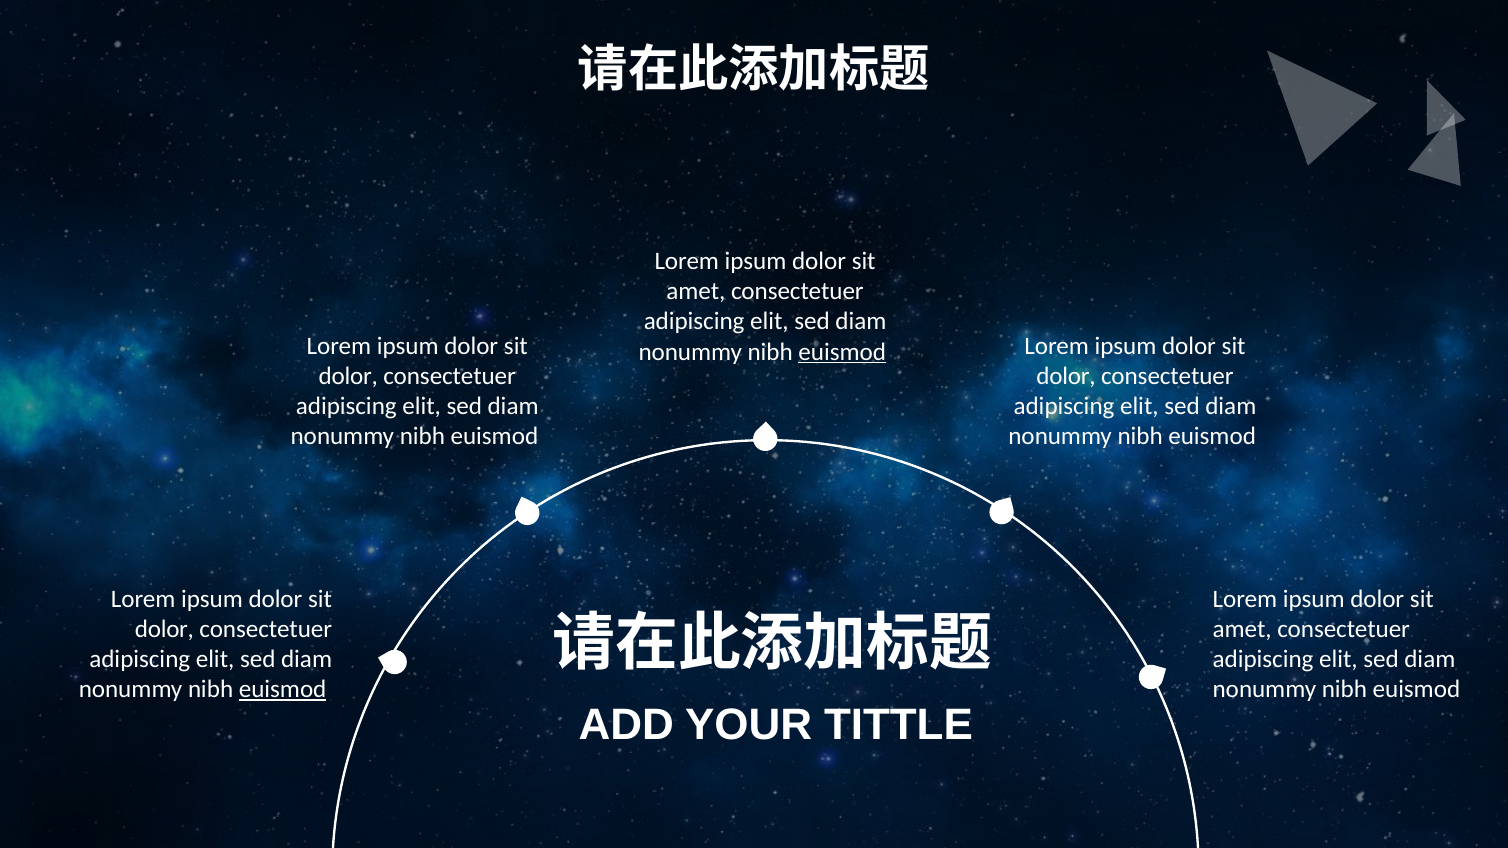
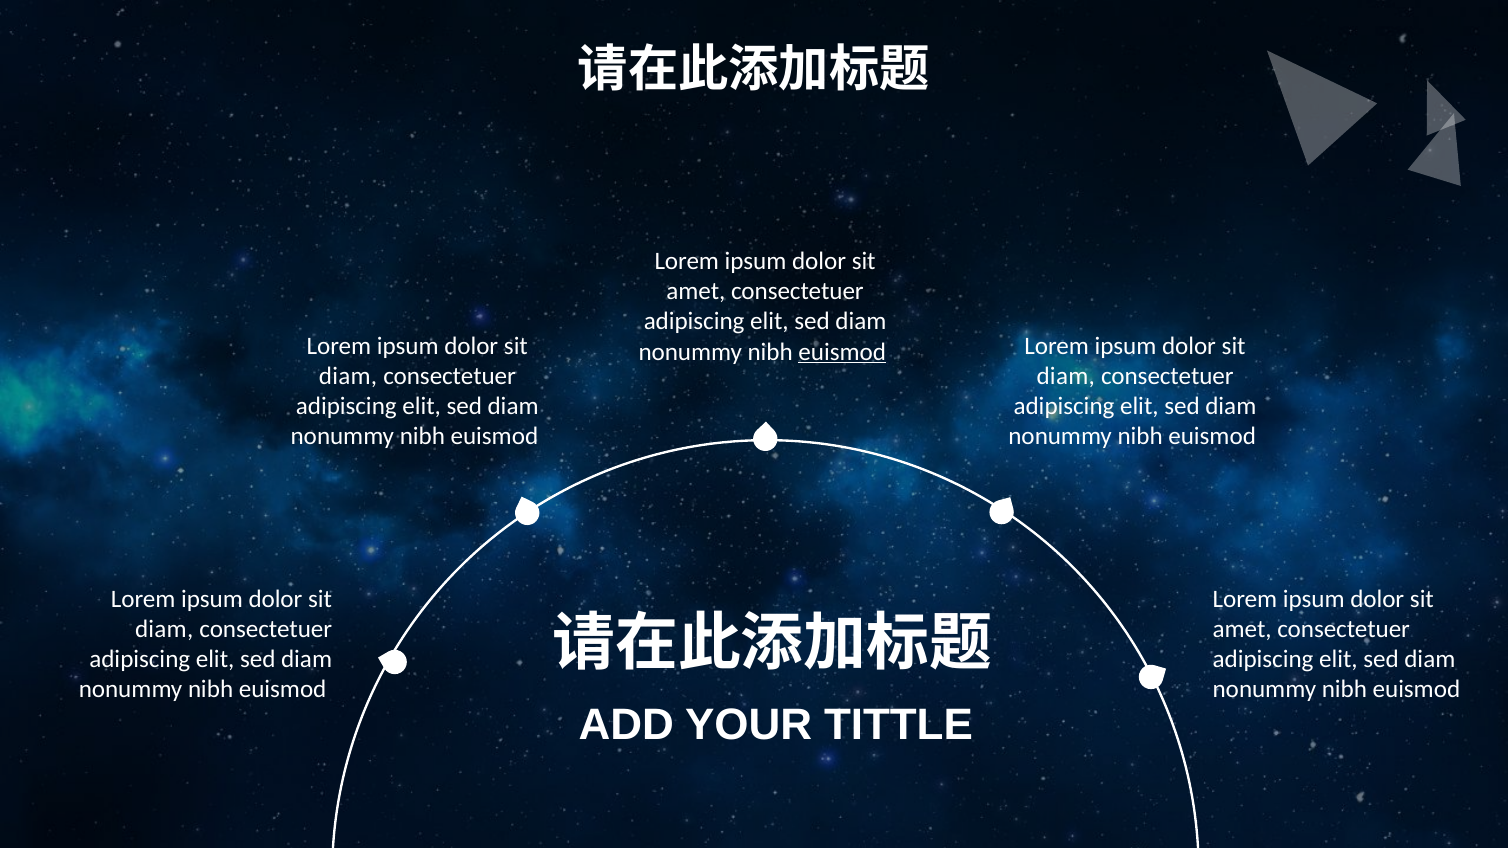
dolor at (348, 376): dolor -> diam
dolor at (1066, 376): dolor -> diam
dolor at (164, 629): dolor -> diam
euismod at (283, 689) underline: present -> none
